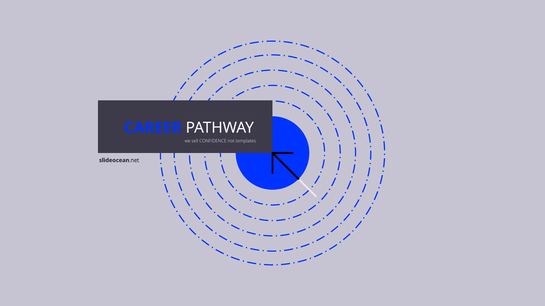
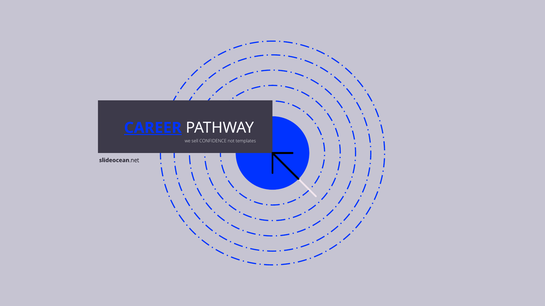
CAREER underline: none -> present
